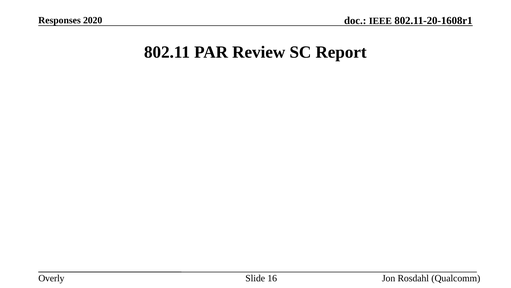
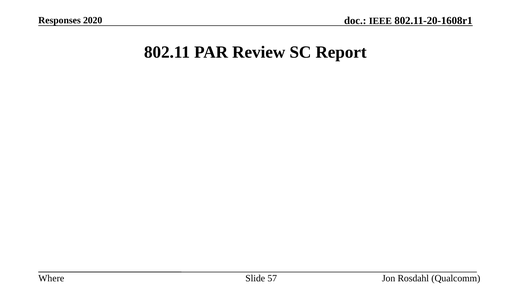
Overly: Overly -> Where
16: 16 -> 57
